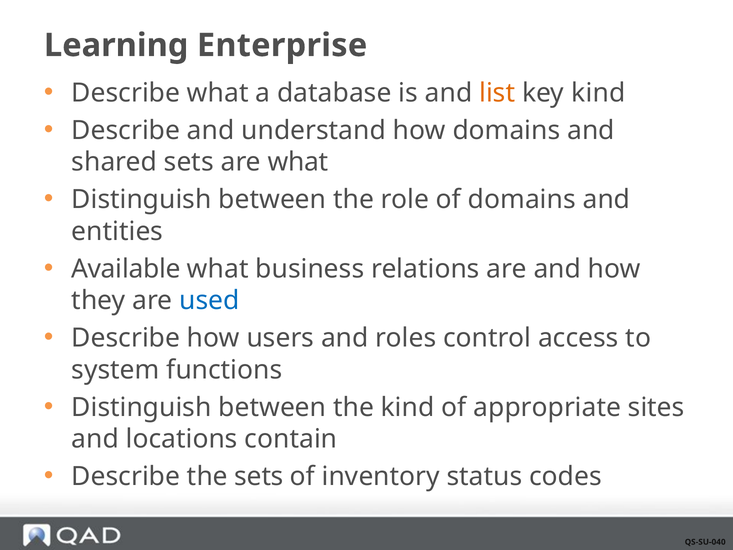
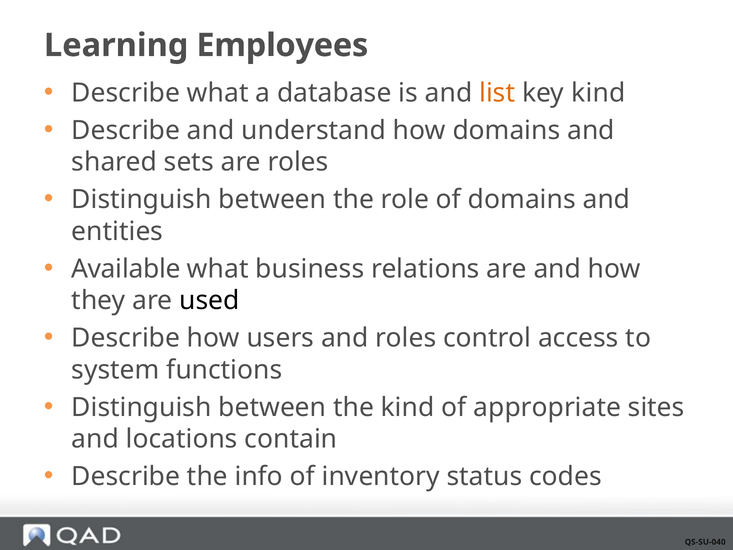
Enterprise: Enterprise -> Employees
are what: what -> roles
used colour: blue -> black
the sets: sets -> info
